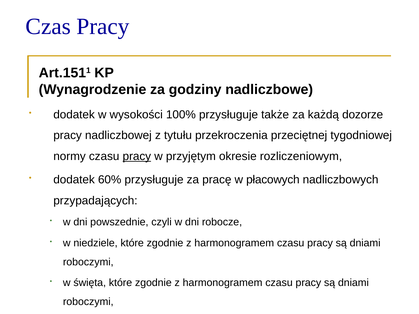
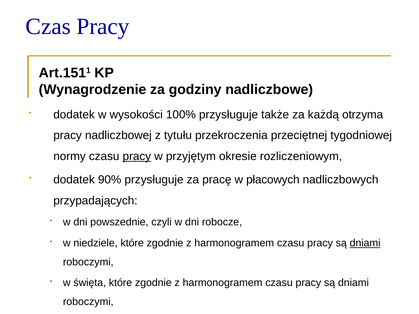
dozorze: dozorze -> otrzyma
60%: 60% -> 90%
dniami at (365, 243) underline: none -> present
